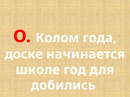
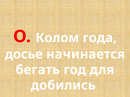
доске: доске -> досье
школе: школе -> бегать
